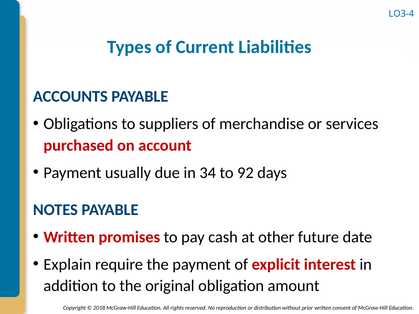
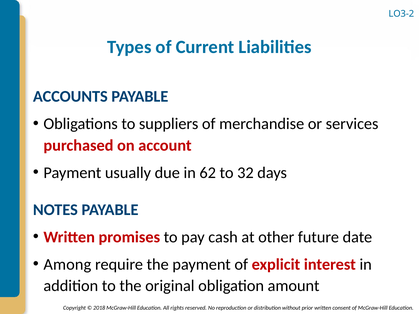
LO3-4: LO3-4 -> LO3-2
34: 34 -> 62
92: 92 -> 32
Explain: Explain -> Among
